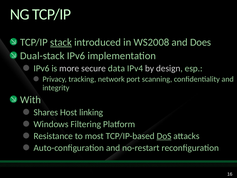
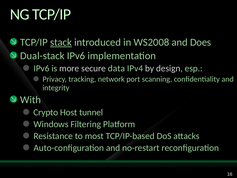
Shares: Shares -> Crypto
linking: linking -> tunnel
DoS underline: present -> none
